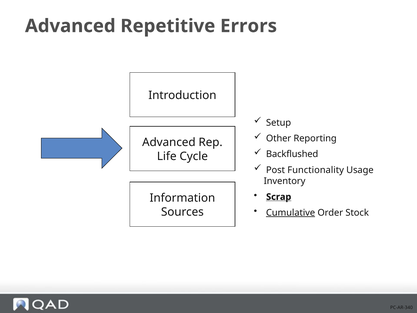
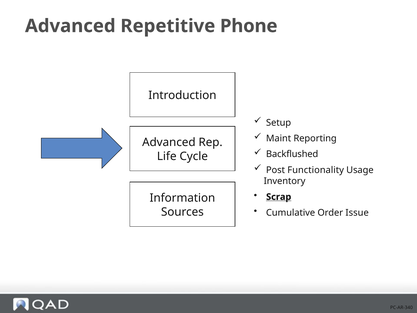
Errors: Errors -> Phone
Other: Other -> Maint
Cumulative underline: present -> none
Stock: Stock -> Issue
